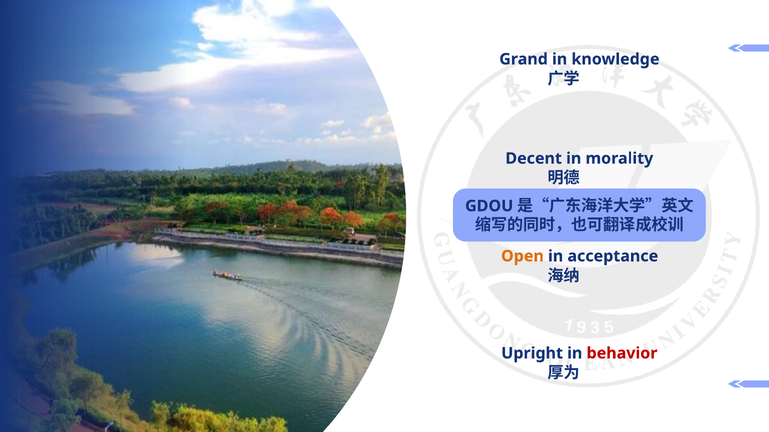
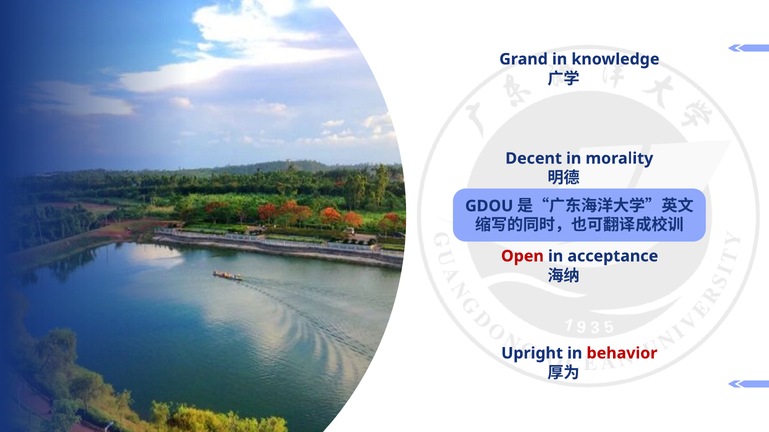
Open colour: orange -> red
